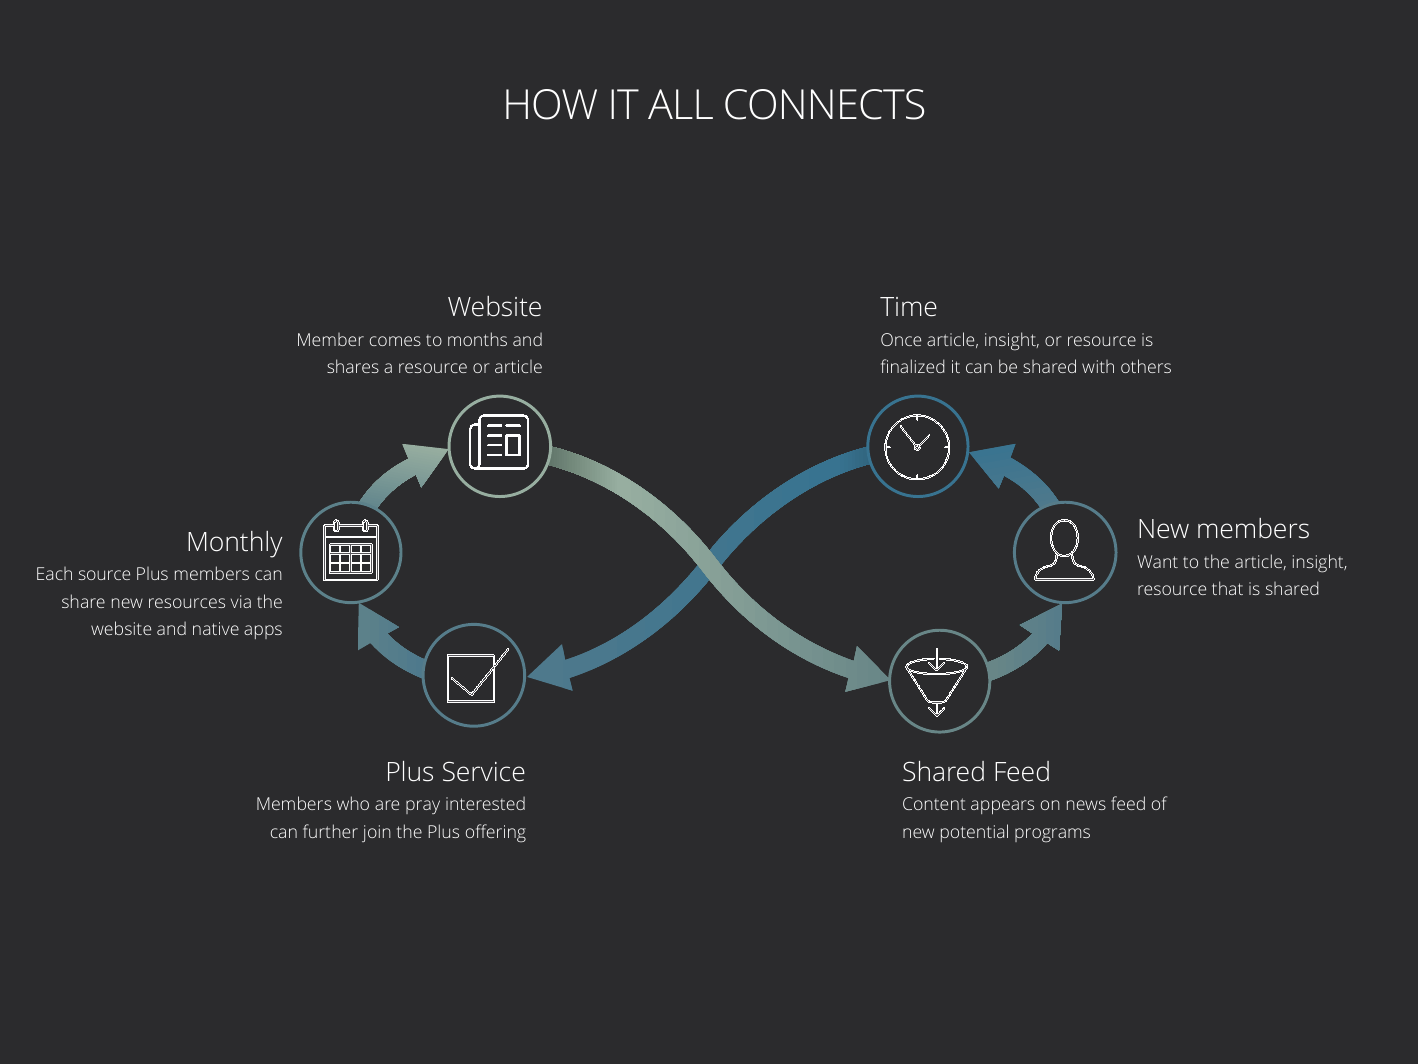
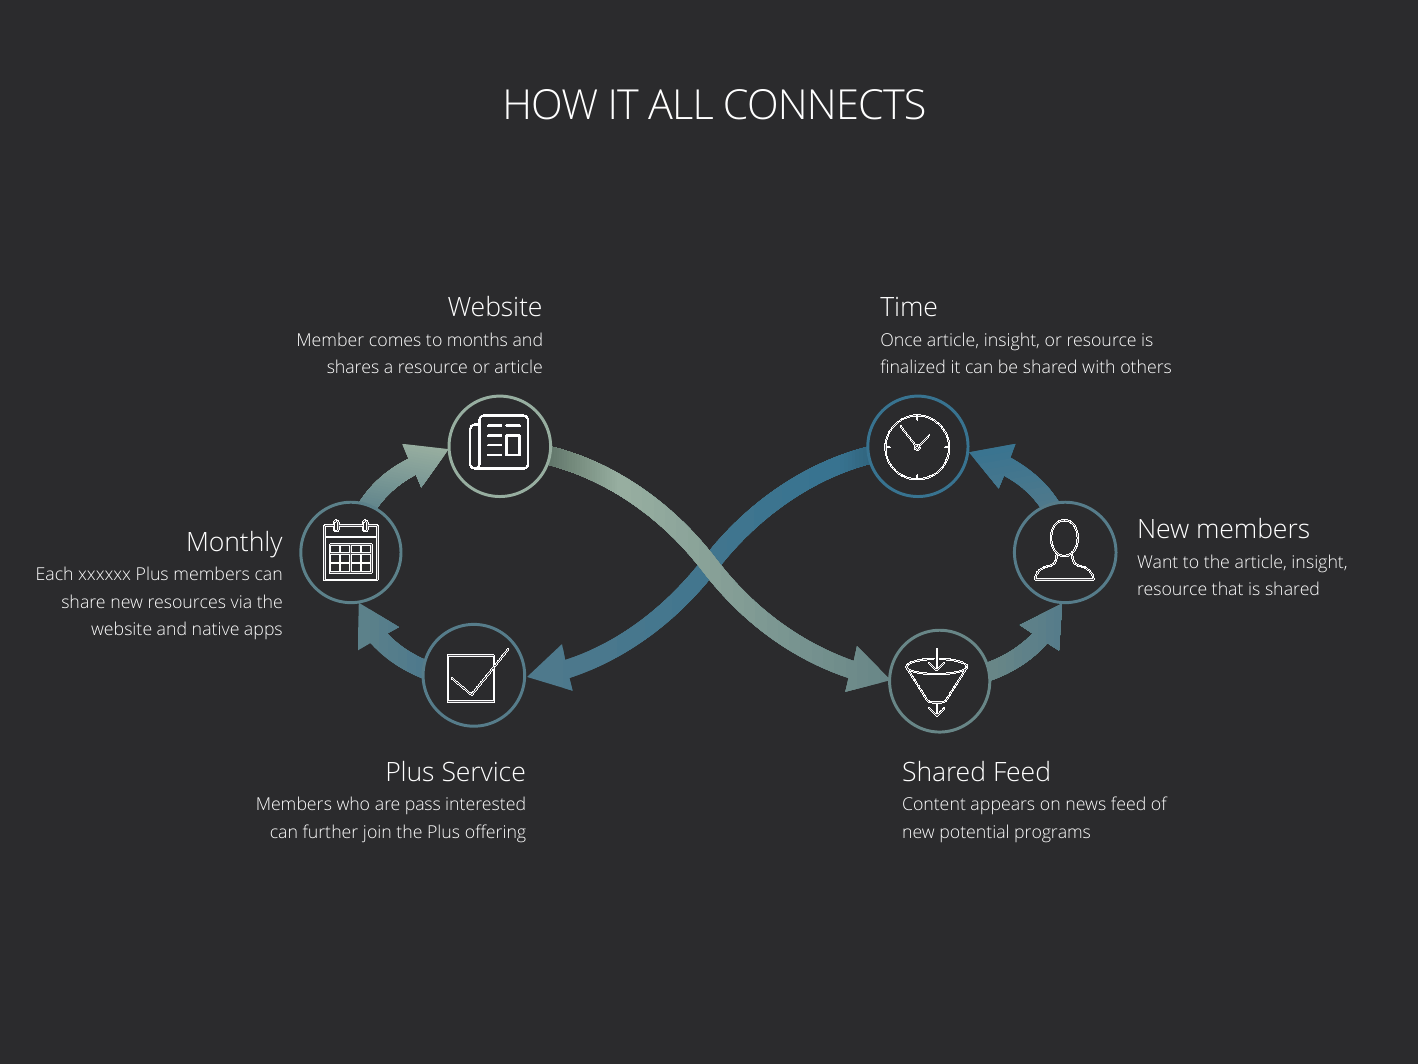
source: source -> xxxxxx
pray: pray -> pass
